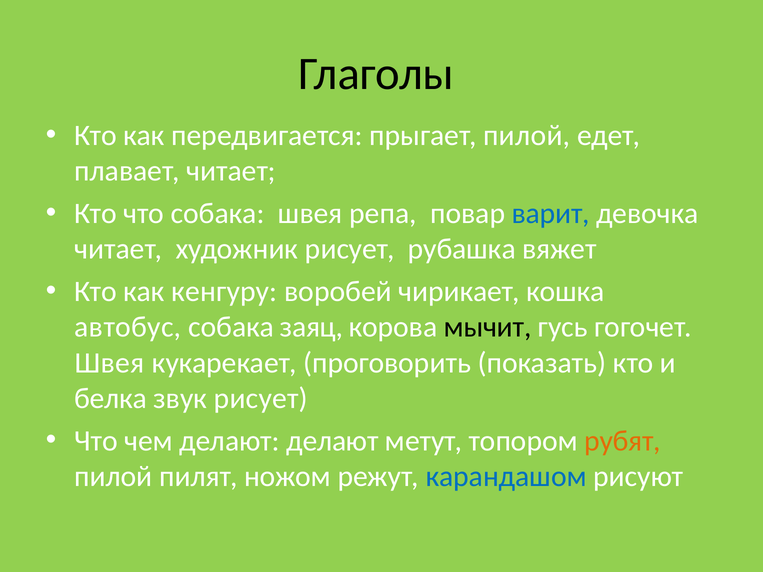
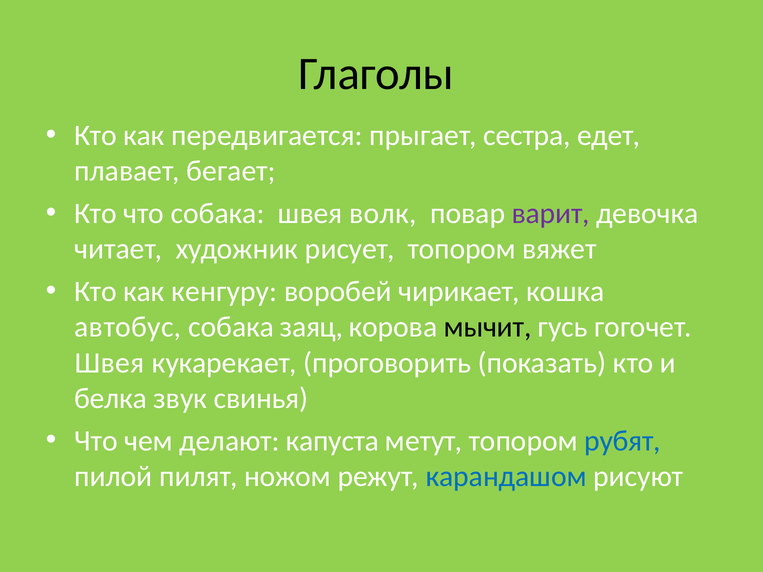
прыгает пилой: пилой -> сестра
плавает читает: читает -> бегает
репа: репа -> волк
варит colour: blue -> purple
рисует рубашка: рубашка -> топором
звук рисует: рисует -> свинья
делают делают: делают -> капуста
рубят colour: orange -> blue
